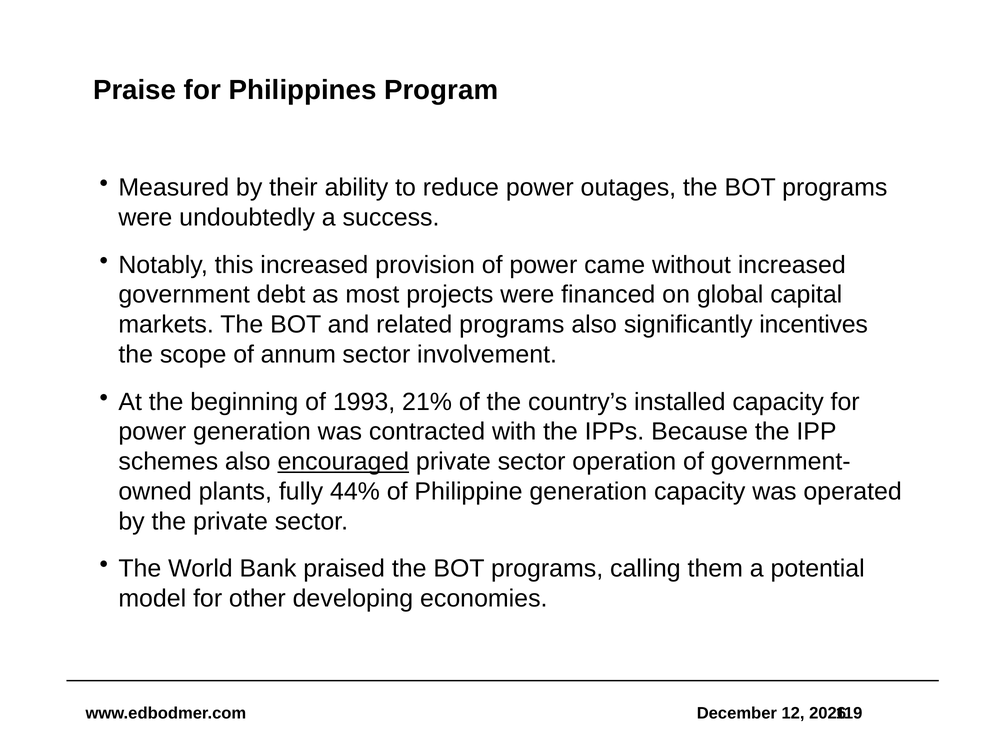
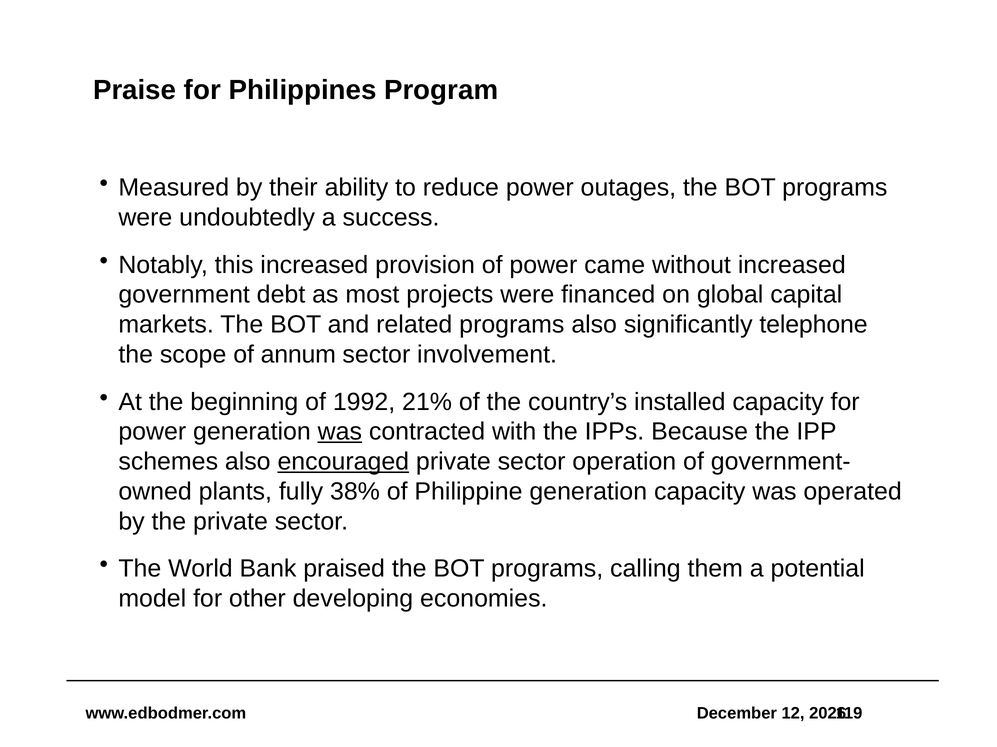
incentives: incentives -> telephone
1993: 1993 -> 1992
was at (340, 432) underline: none -> present
44%: 44% -> 38%
